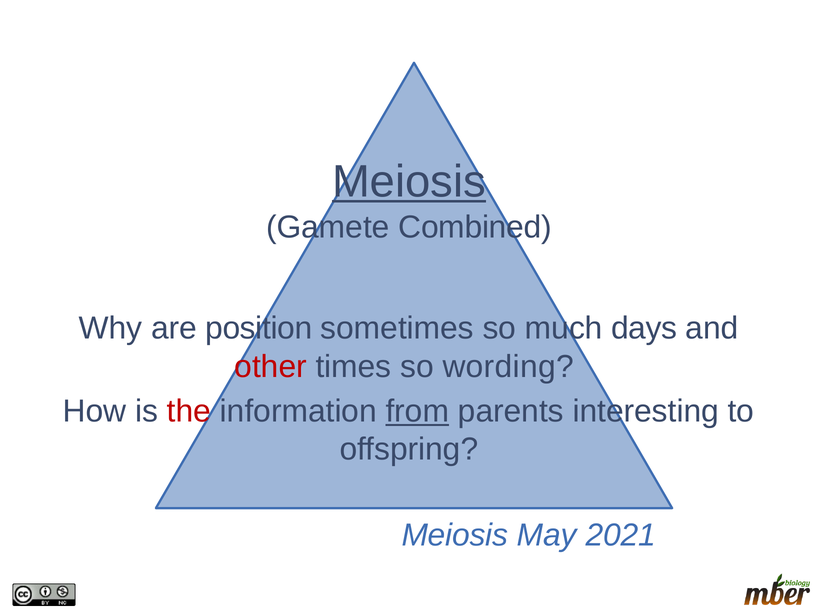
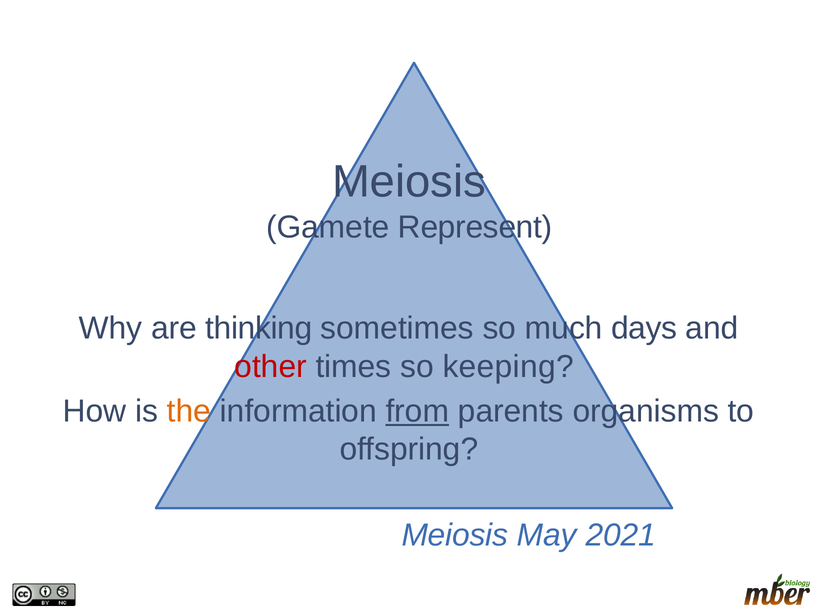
Meiosis at (409, 182) underline: present -> none
Combined: Combined -> Represent
position: position -> thinking
wording: wording -> keeping
the colour: red -> orange
interesting: interesting -> organisms
